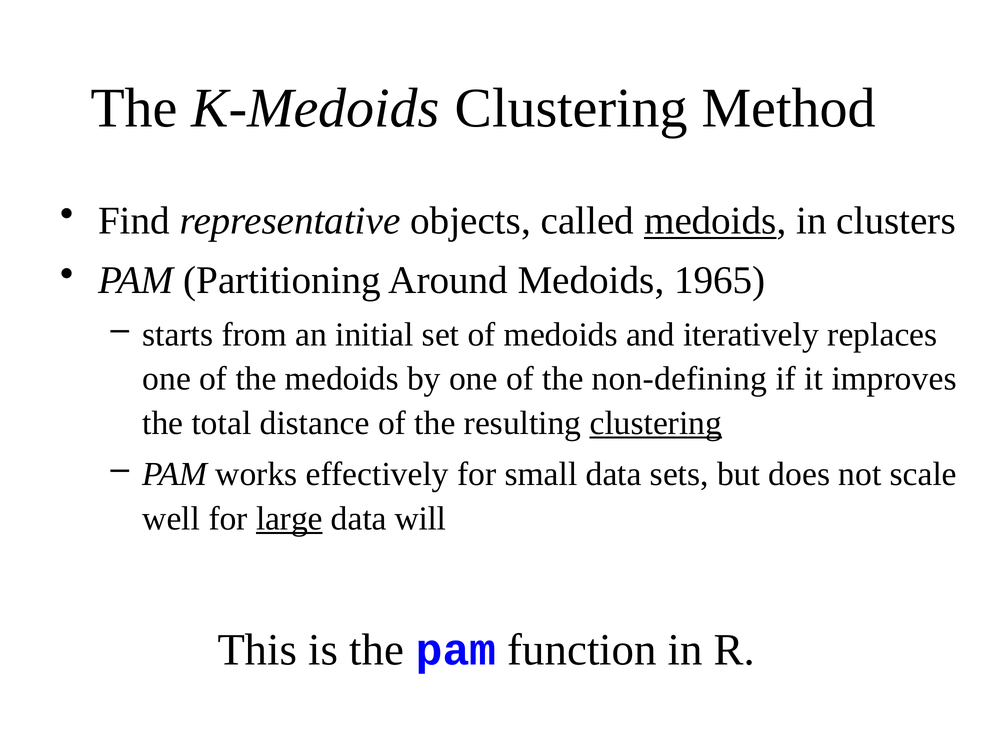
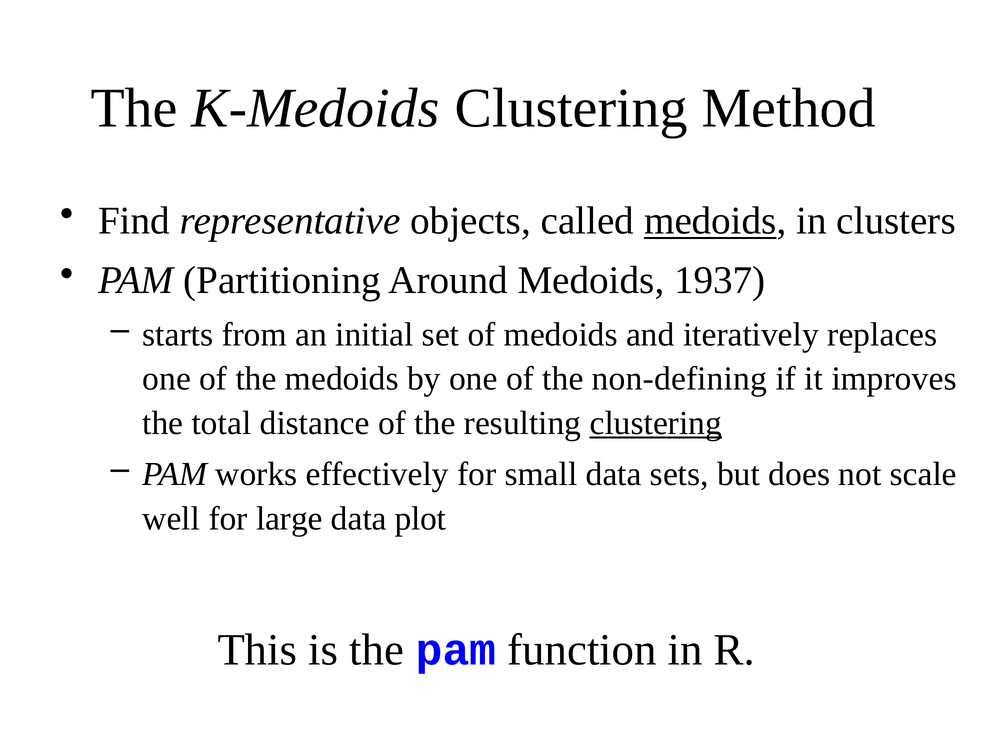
1965: 1965 -> 1937
large underline: present -> none
will: will -> plot
